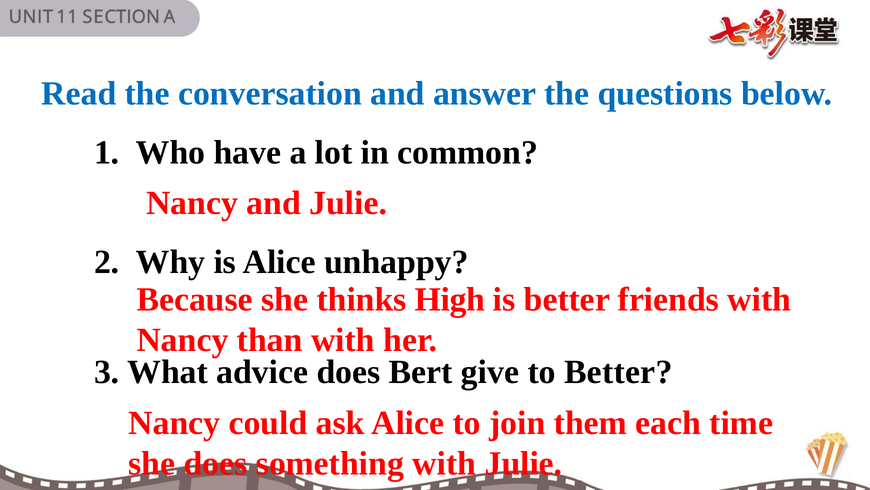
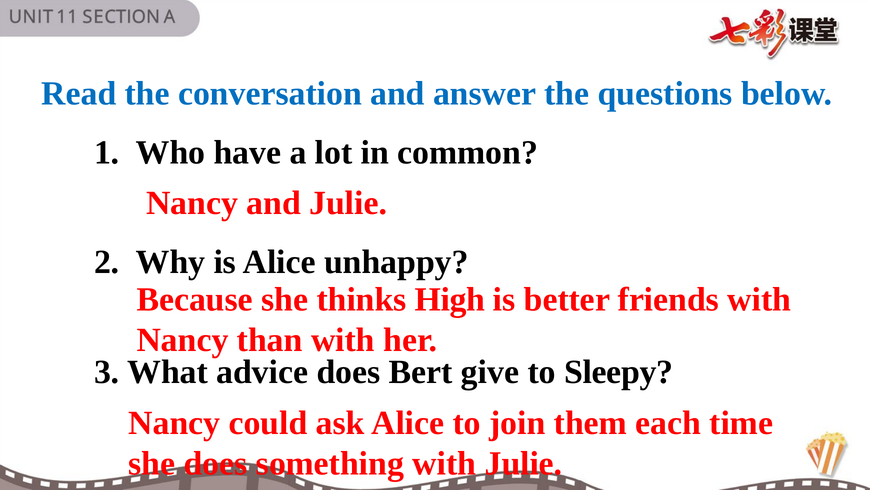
to Better: Better -> Sleepy
